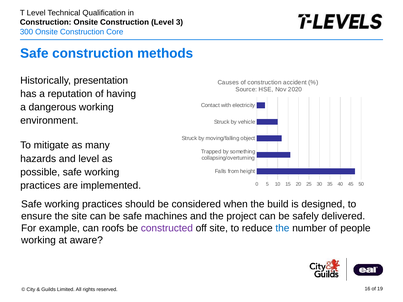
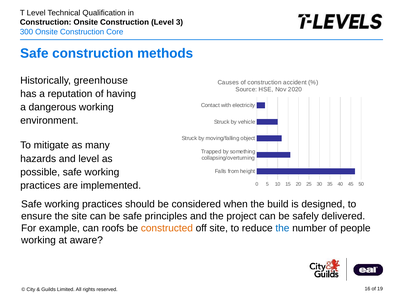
presentation: presentation -> greenhouse
machines: machines -> principles
constructed colour: purple -> orange
